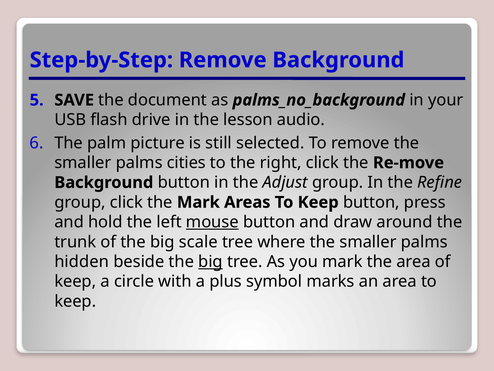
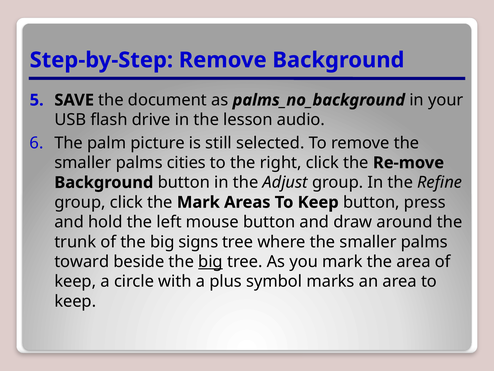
mouse underline: present -> none
scale: scale -> signs
hidden: hidden -> toward
